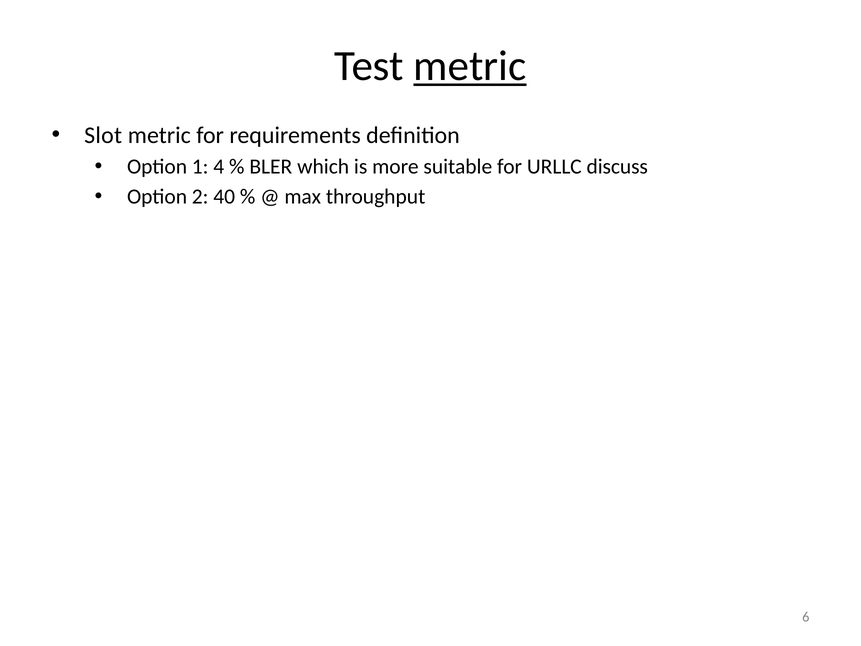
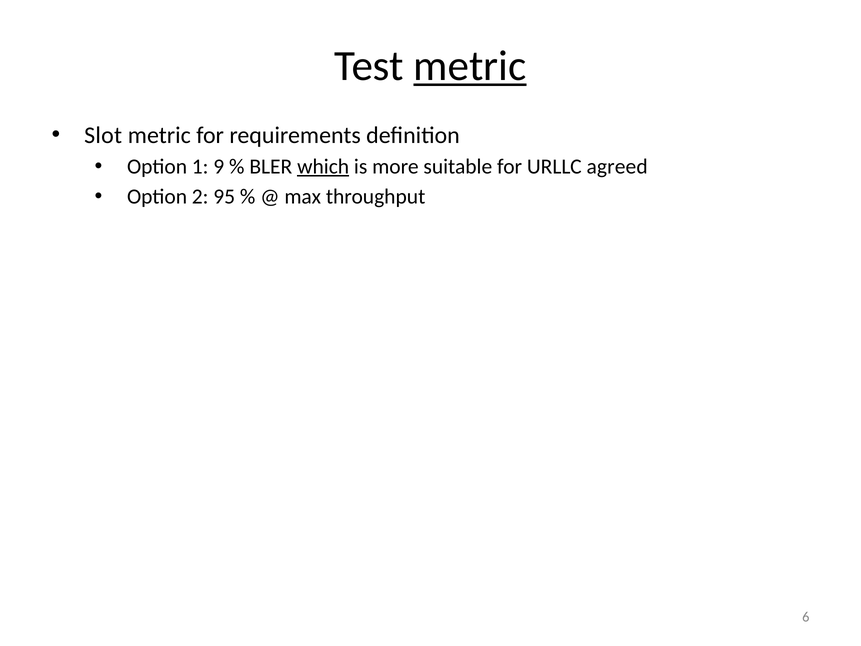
4: 4 -> 9
which underline: none -> present
discuss: discuss -> agreed
40: 40 -> 95
